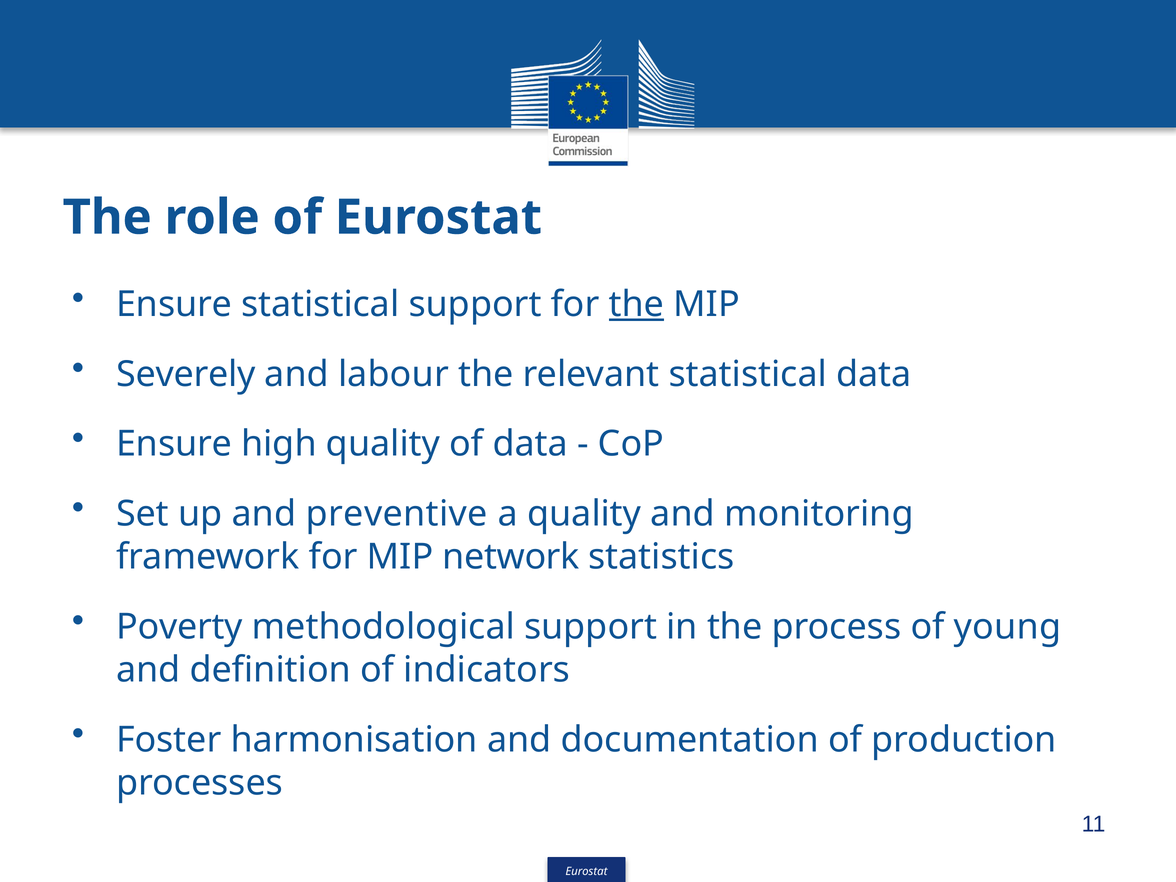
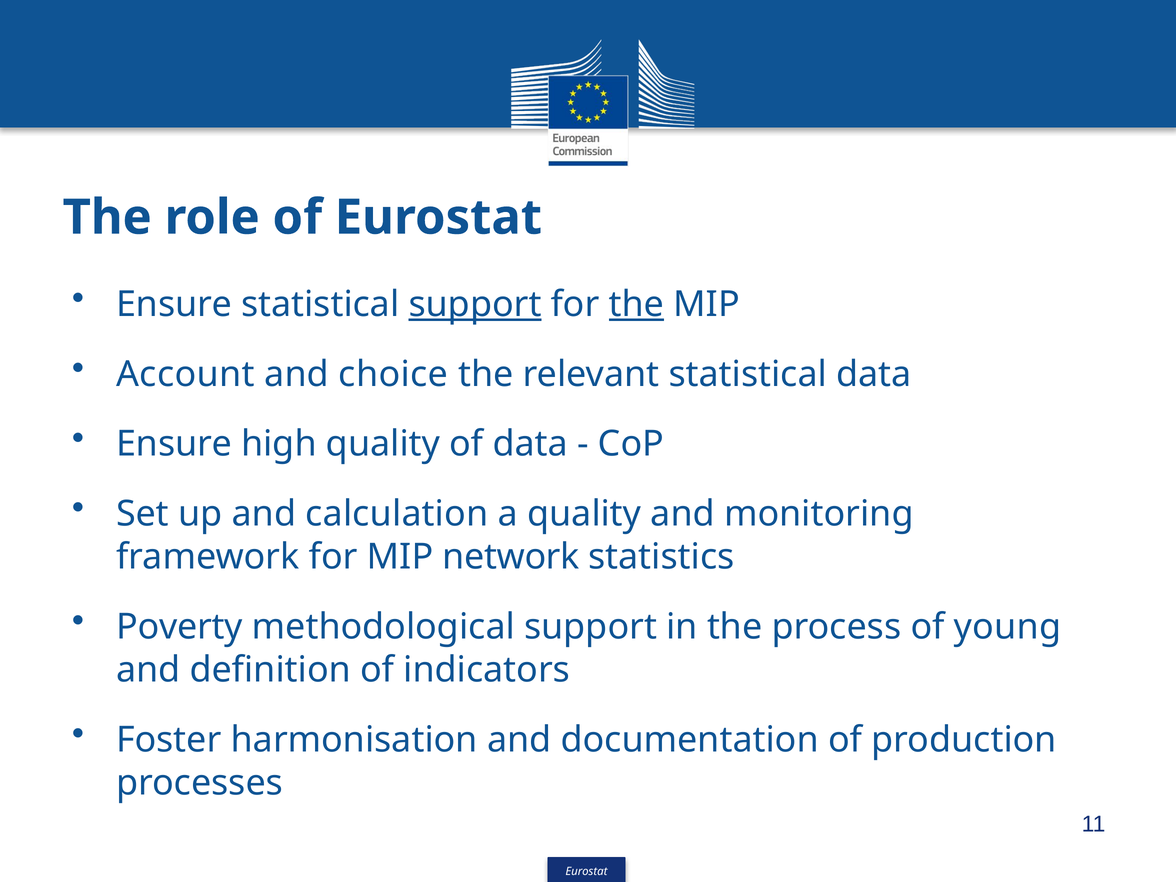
support at (475, 304) underline: none -> present
Severely: Severely -> Account
labour: labour -> choice
preventive: preventive -> calculation
